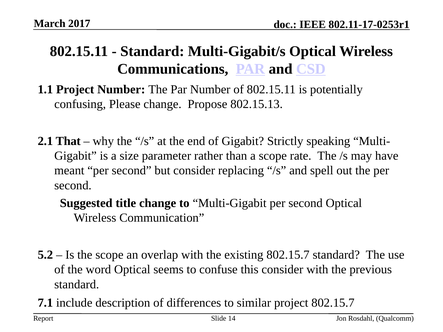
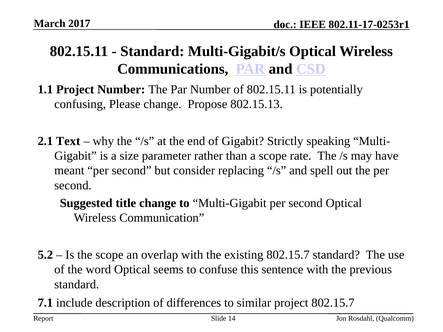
That: That -> Text
this consider: consider -> sentence
